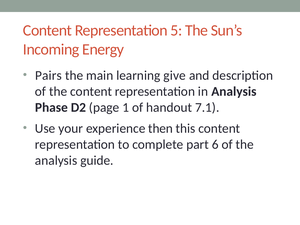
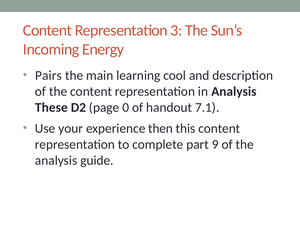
5: 5 -> 3
give: give -> cool
Phase: Phase -> These
1: 1 -> 0
6: 6 -> 9
